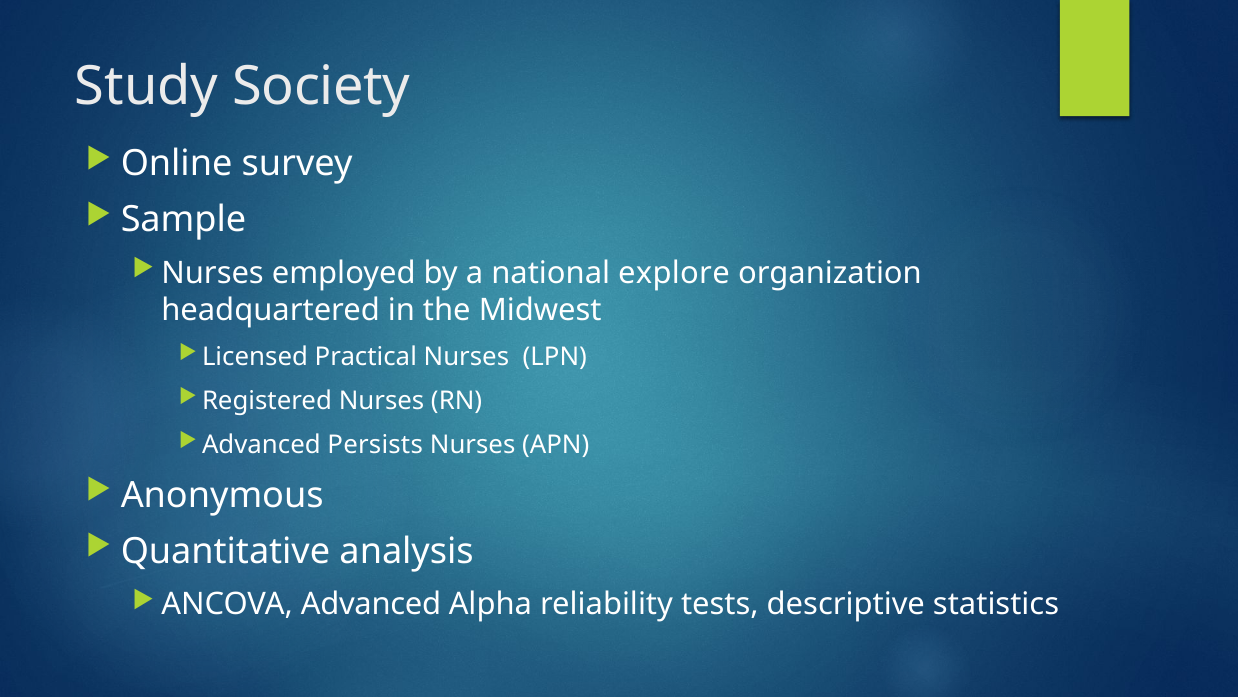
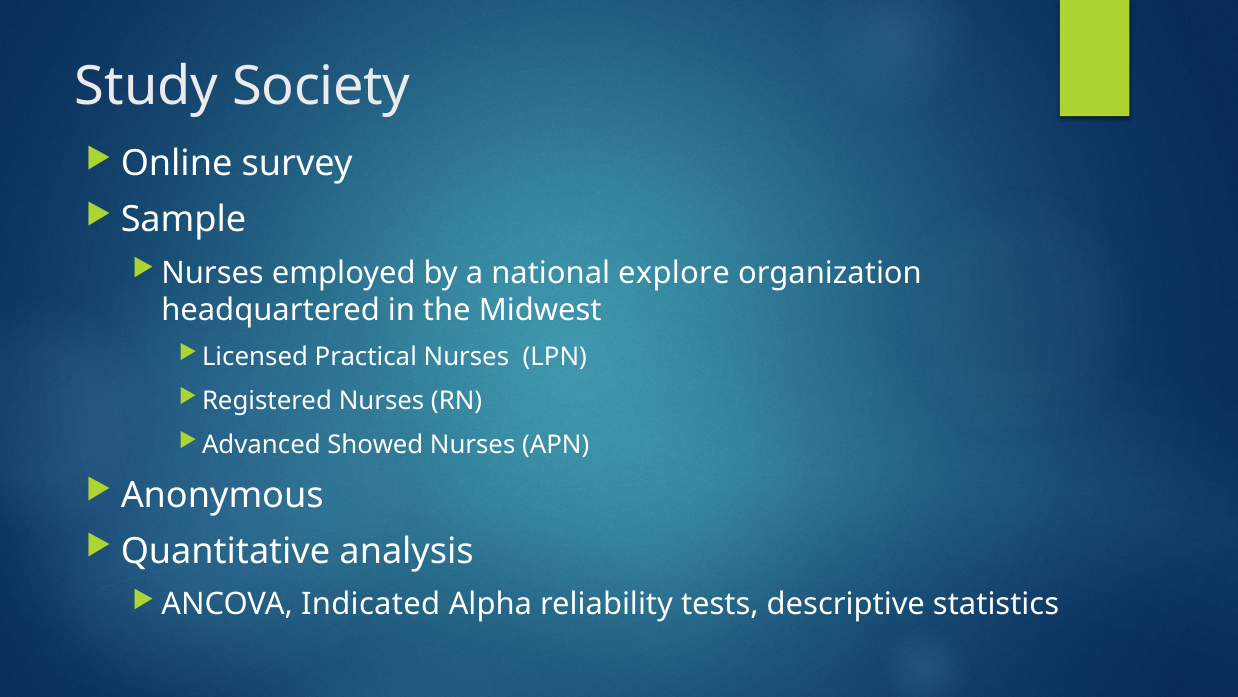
Persists: Persists -> Showed
ANCOVA Advanced: Advanced -> Indicated
